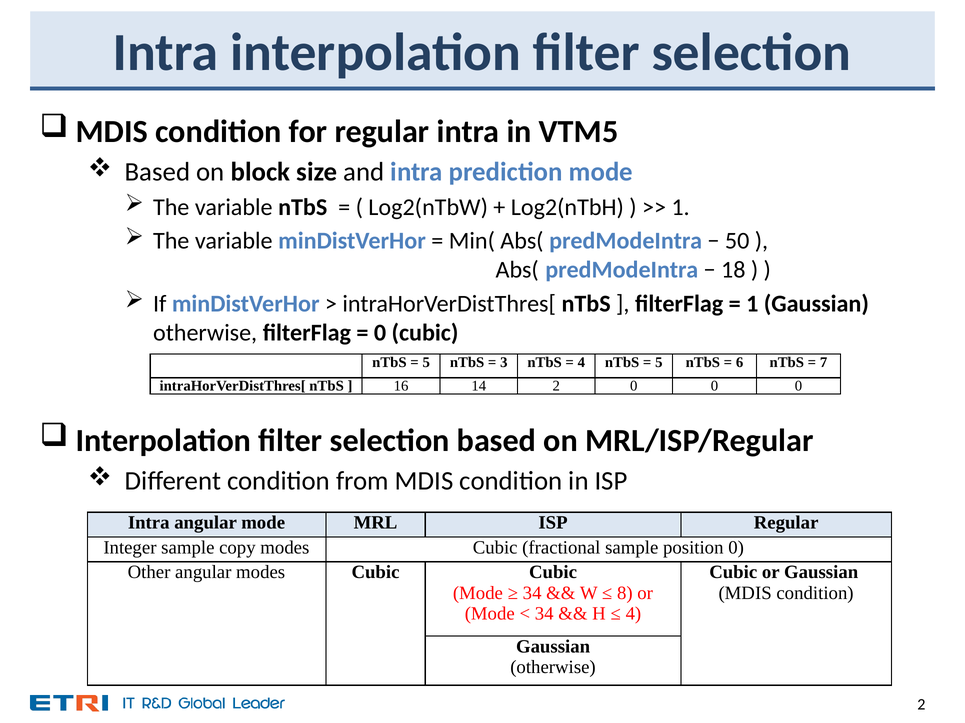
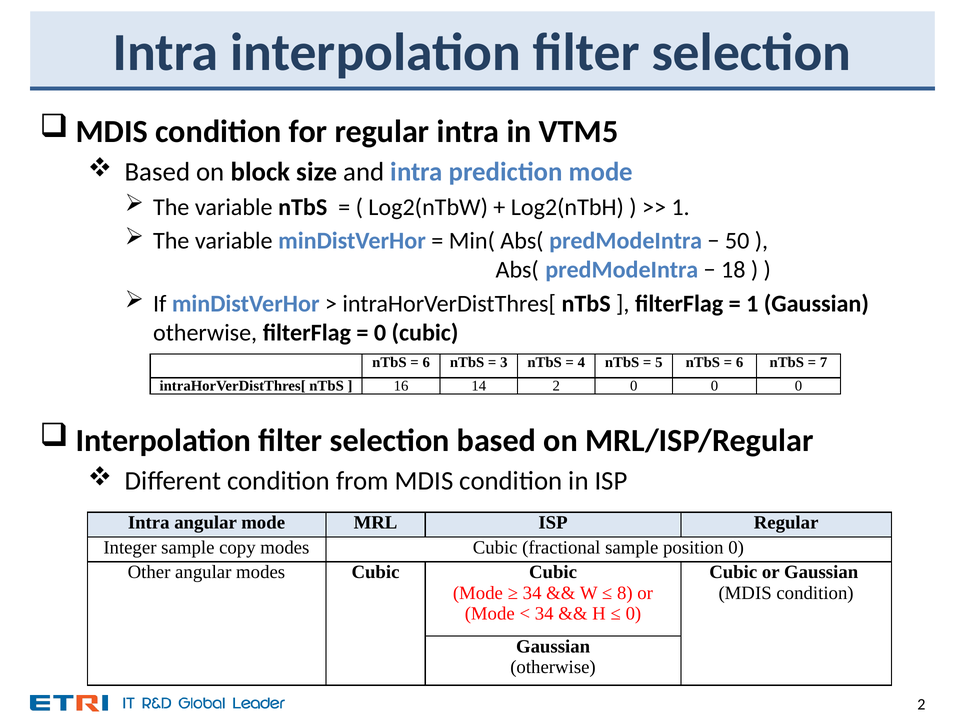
5 at (426, 363): 5 -> 6
4 at (633, 614): 4 -> 0
